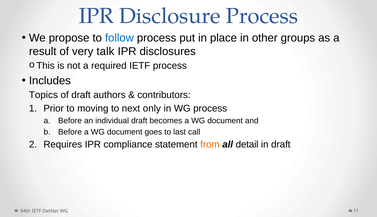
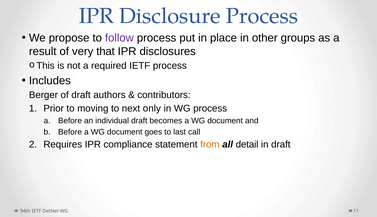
follow colour: blue -> purple
talk: talk -> that
Topics: Topics -> Berger
